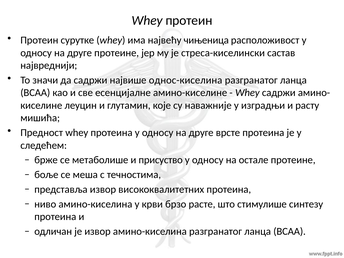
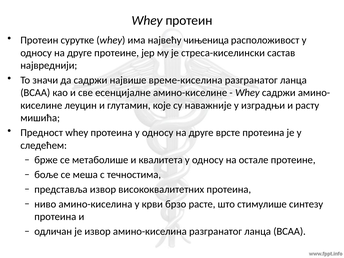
однос-киселина: однос-киселина -> време-киселина
присуство: присуство -> квалитета
